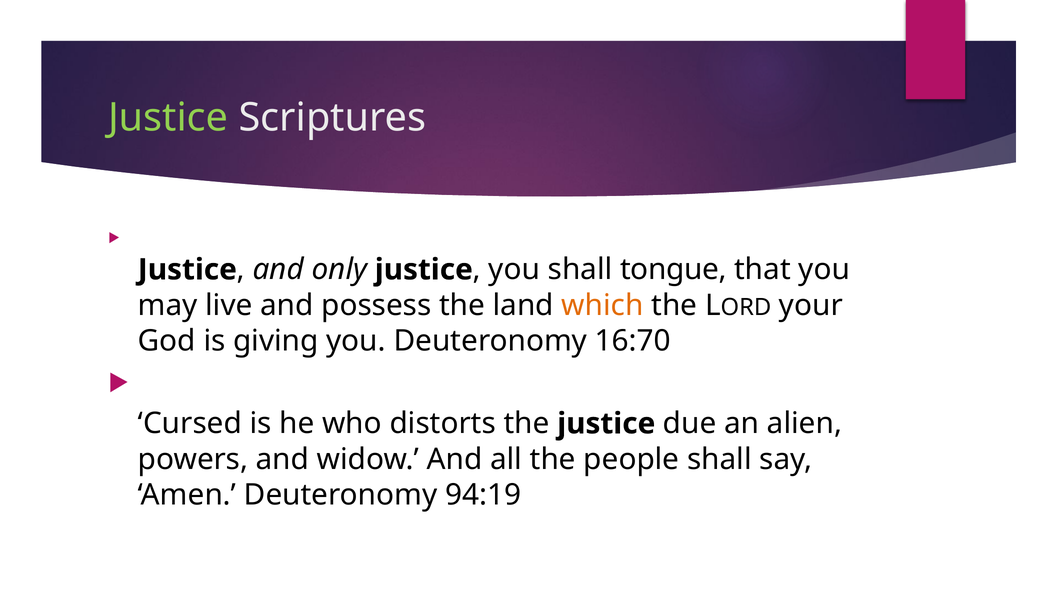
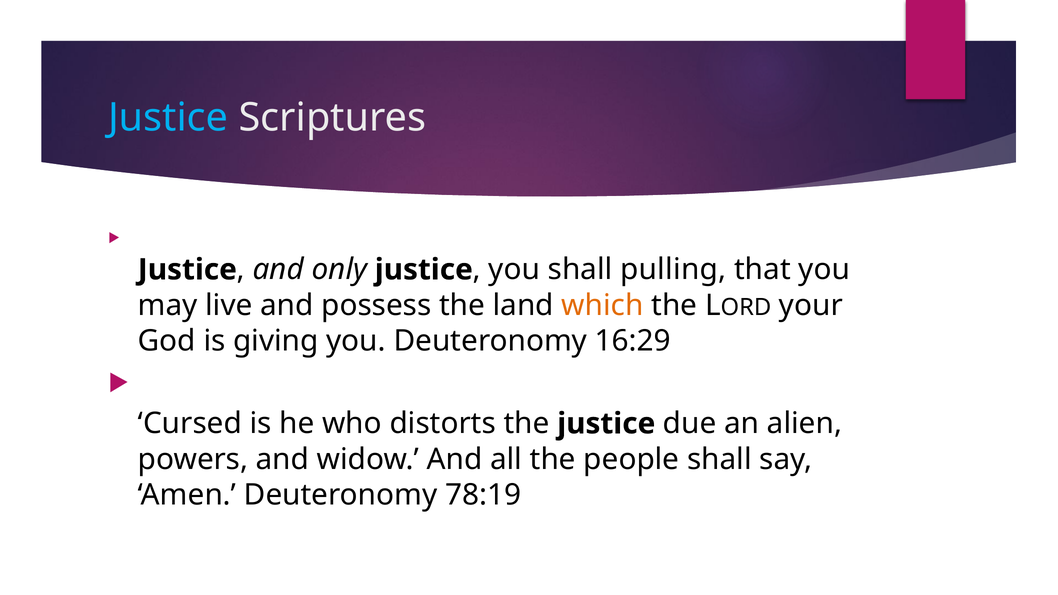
Justice at (168, 118) colour: light green -> light blue
tongue: tongue -> pulling
16:70: 16:70 -> 16:29
94:19: 94:19 -> 78:19
